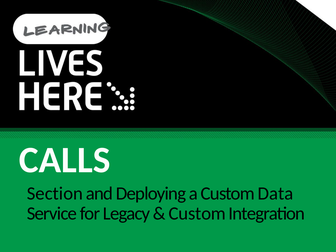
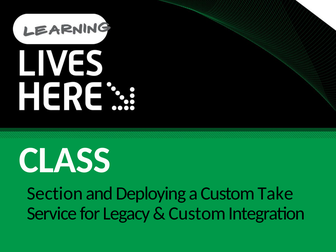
CALLS: CALLS -> CLASS
Data: Data -> Take
